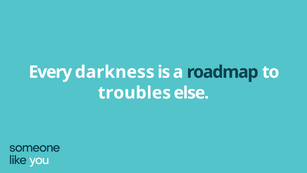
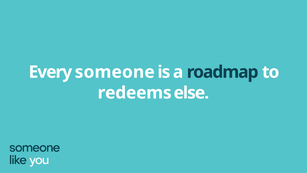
darkness: darkness -> someone
troubles: troubles -> redeems
